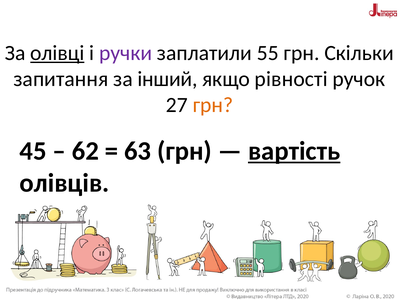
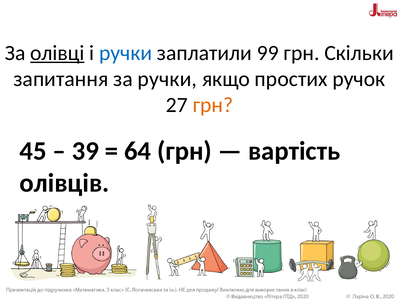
ручки at (126, 53) colour: purple -> blue
55: 55 -> 99
за інший: інший -> ручки
рівності: рівності -> простих
62: 62 -> 39
63: 63 -> 64
вартість underline: present -> none
